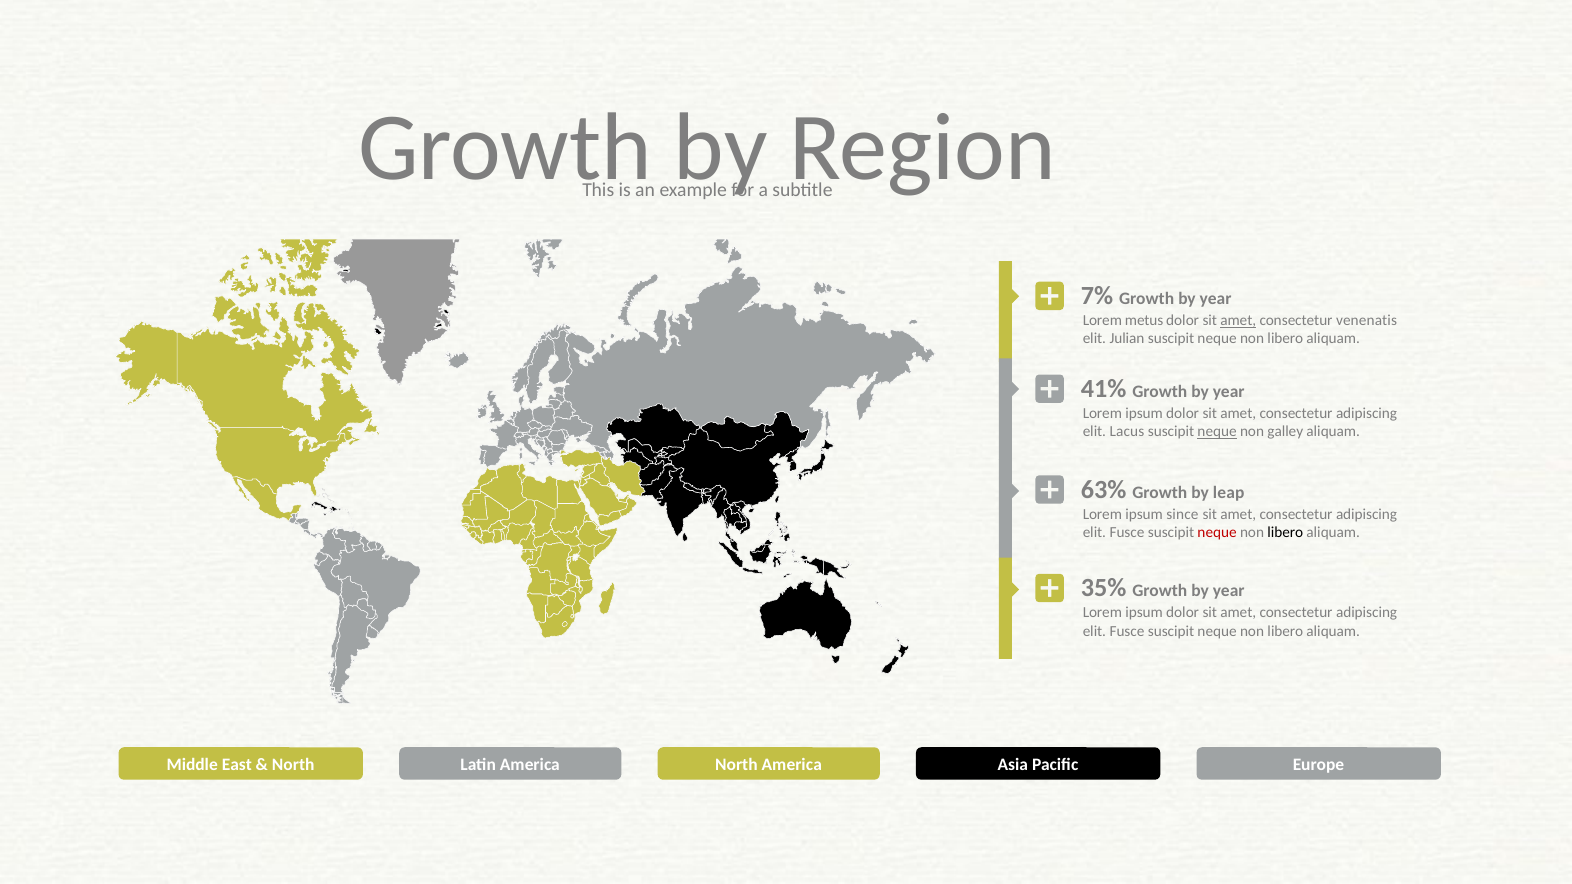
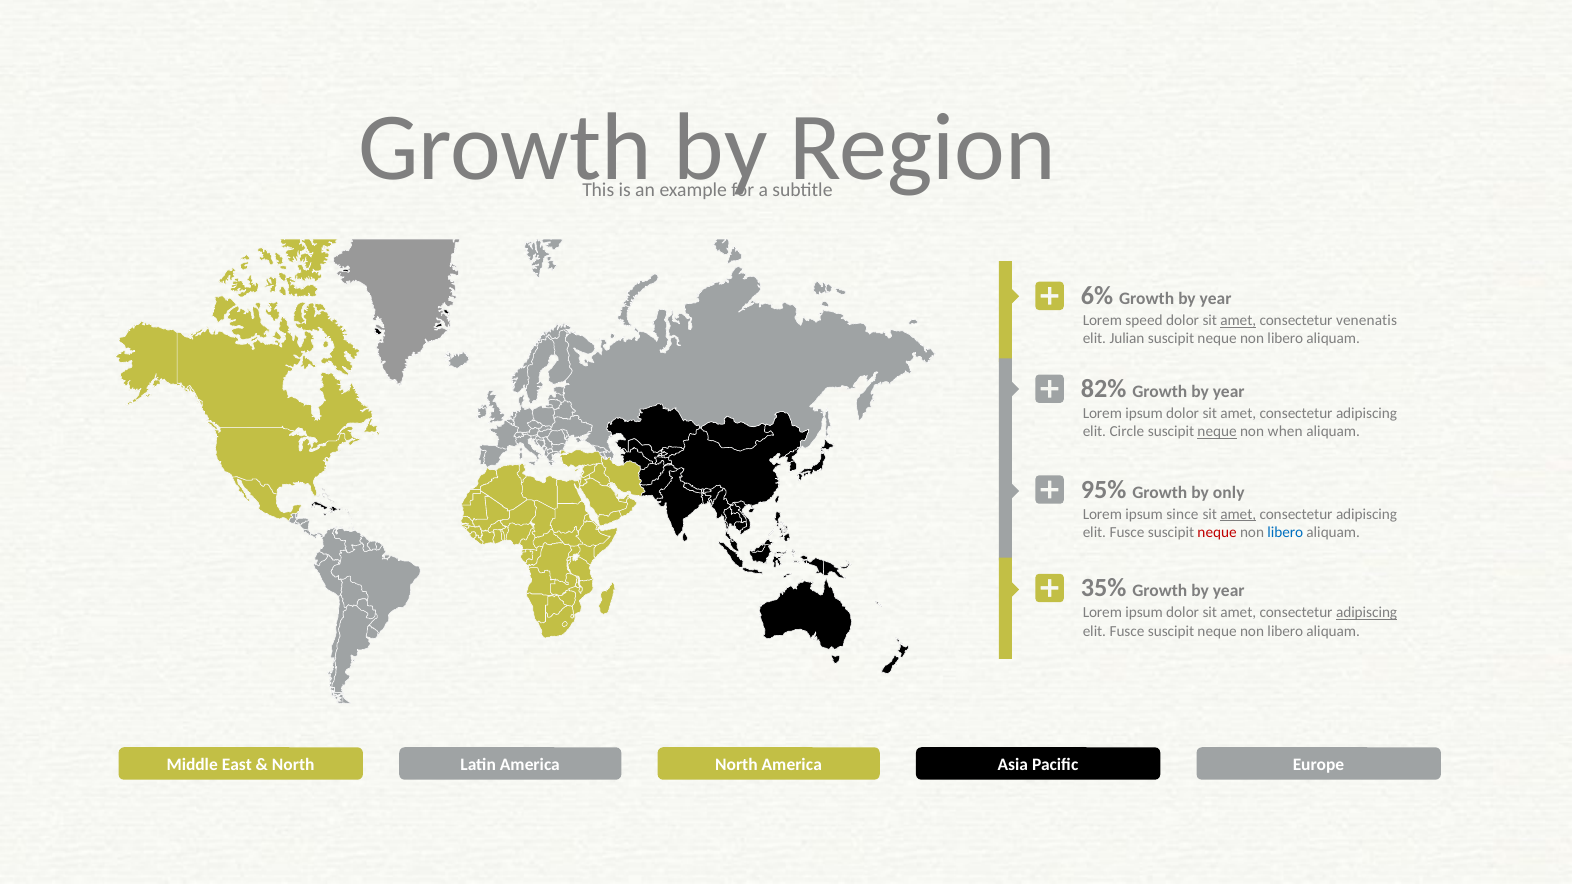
7%: 7% -> 6%
metus: metus -> speed
41%: 41% -> 82%
Lacus: Lacus -> Circle
galley: galley -> when
63%: 63% -> 95%
leap: leap -> only
amet at (1238, 515) underline: none -> present
libero at (1285, 533) colour: black -> blue
adipiscing at (1367, 613) underline: none -> present
